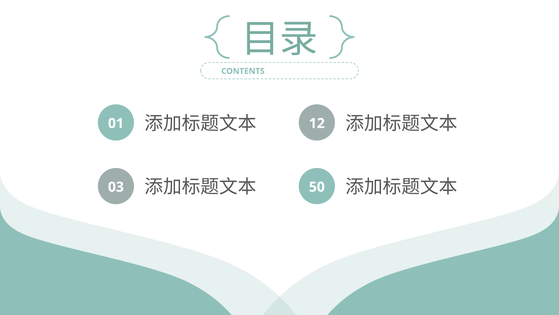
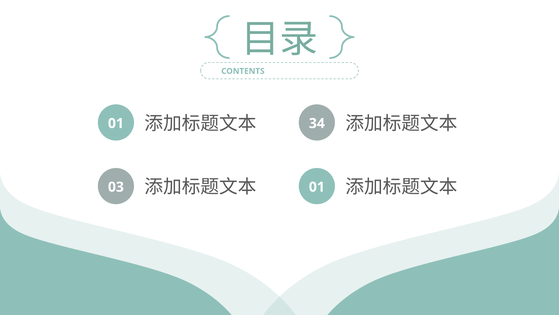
12: 12 -> 34
03 50: 50 -> 01
